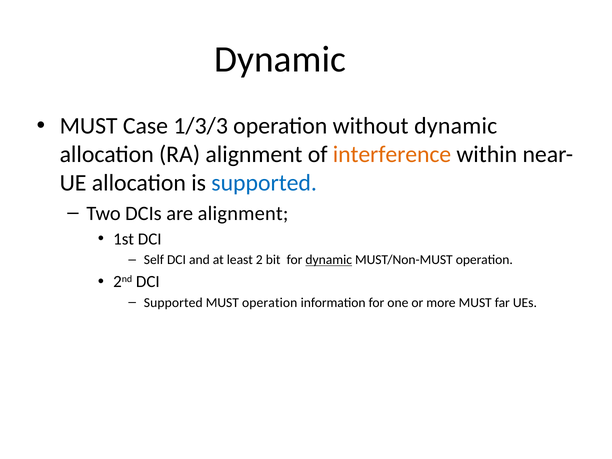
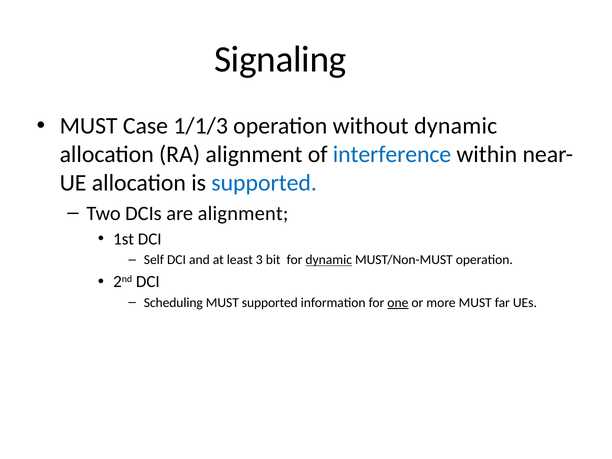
Dynamic at (280, 59): Dynamic -> Signaling
1/3/3: 1/3/3 -> 1/1/3
interference colour: orange -> blue
2: 2 -> 3
Supported at (173, 303): Supported -> Scheduling
MUST operation: operation -> supported
one underline: none -> present
